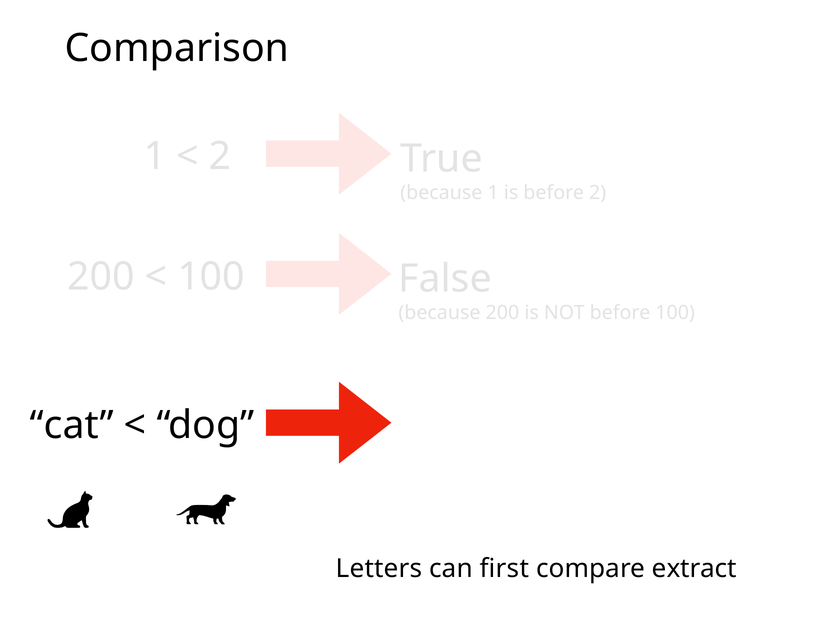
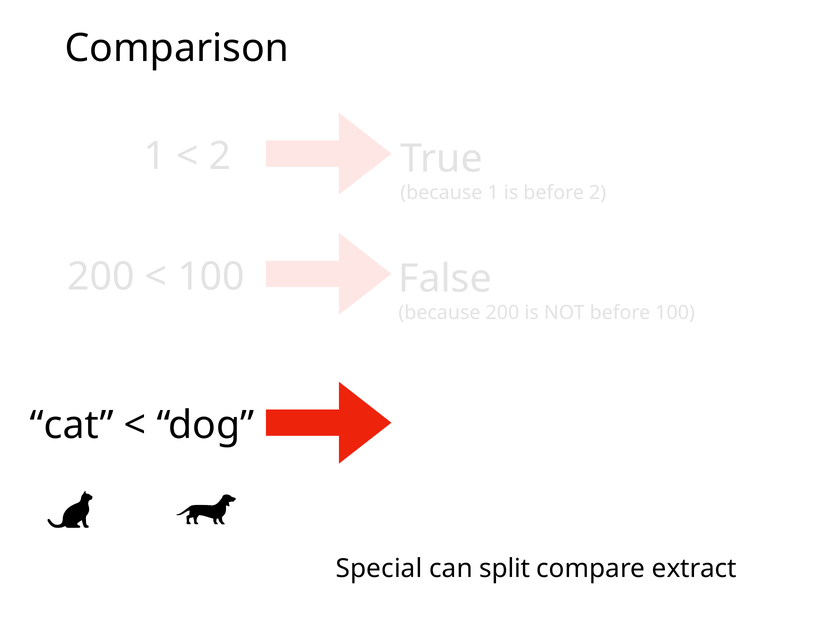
Letters: Letters -> Special
first: first -> split
